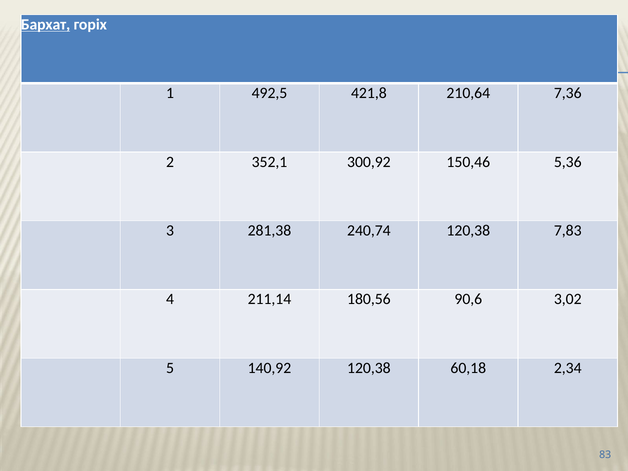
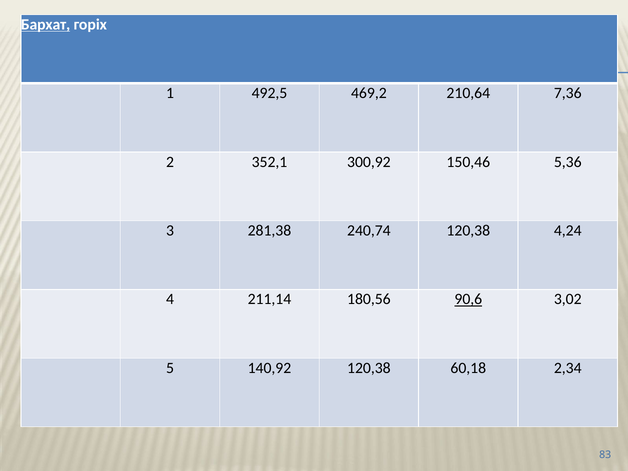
421,8: 421,8 -> 469,2
7,83: 7,83 -> 4,24
90,6 underline: none -> present
